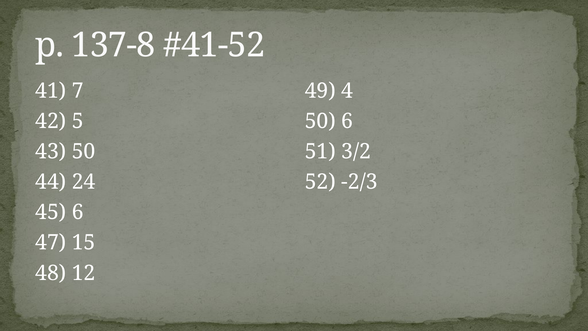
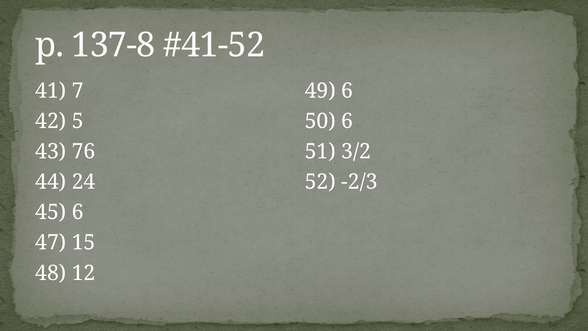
49 4: 4 -> 6
43 50: 50 -> 76
